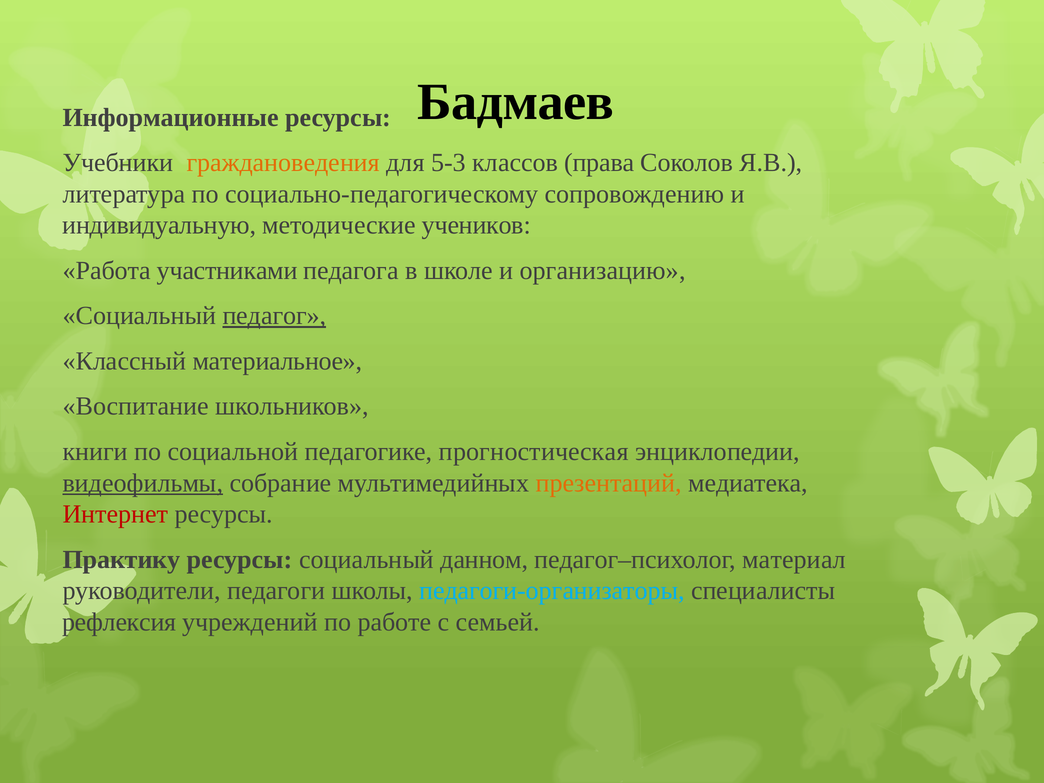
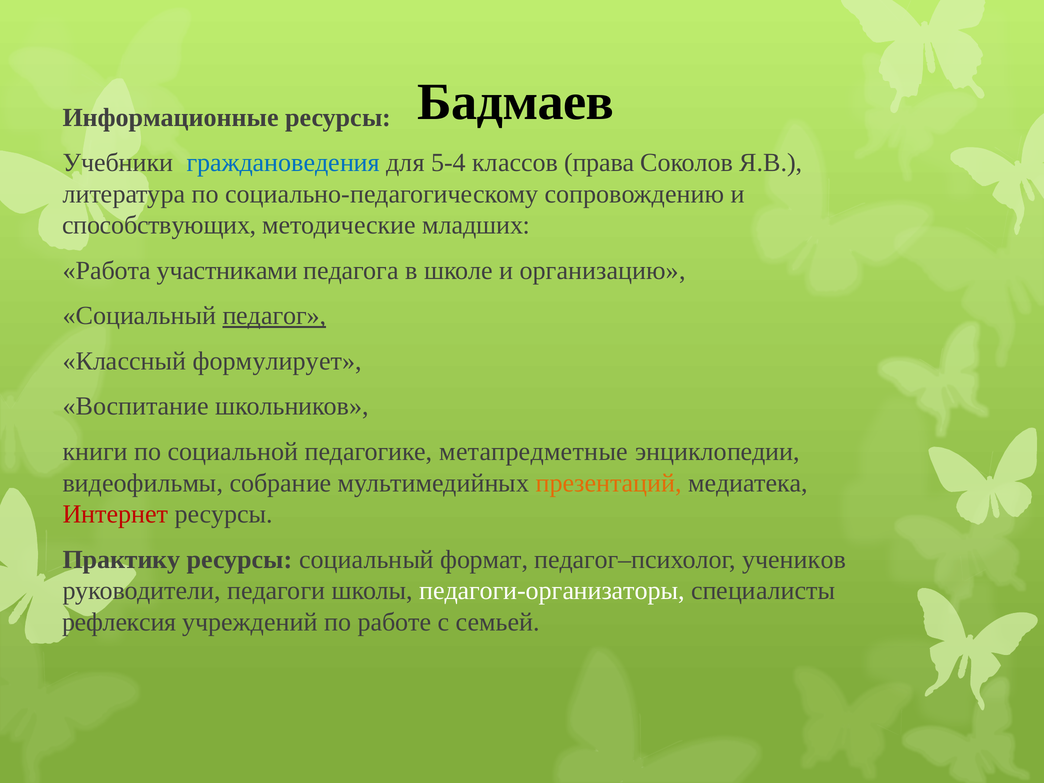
граждановедения colour: orange -> blue
5-3: 5-3 -> 5-4
индивидуальную: индивидуальную -> способствующих
учеников: учеников -> младших
материальное: материальное -> формулирует
прогностическая: прогностическая -> метапредметные
видеофильмы underline: present -> none
данном: данном -> формат
материал: материал -> учеников
педагоги-организаторы colour: light blue -> white
